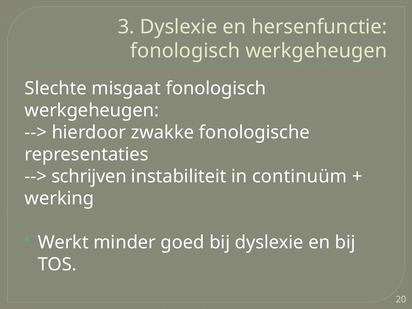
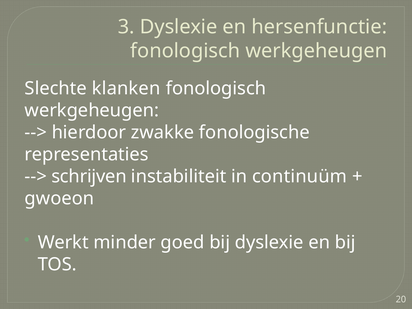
misgaat: misgaat -> klanken
werking: werking -> gwoeon
